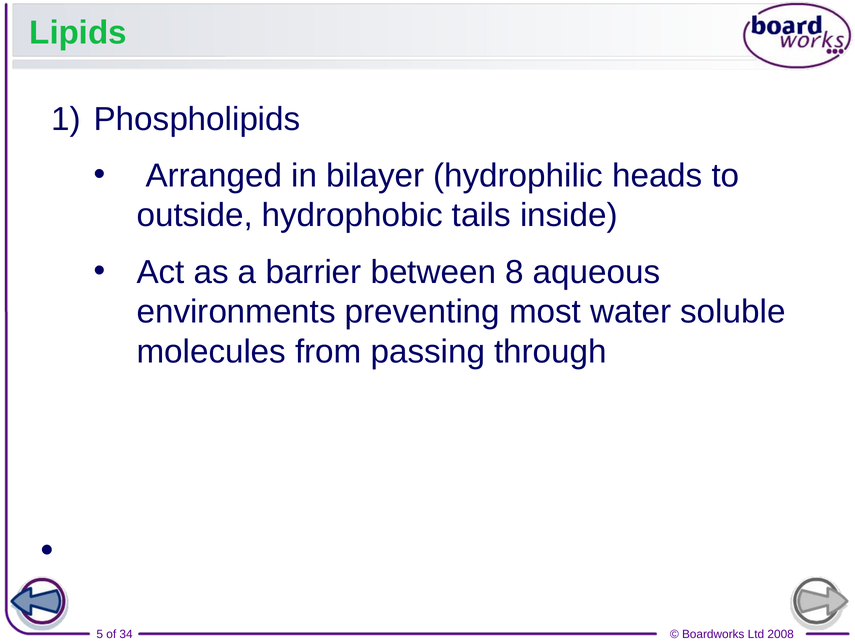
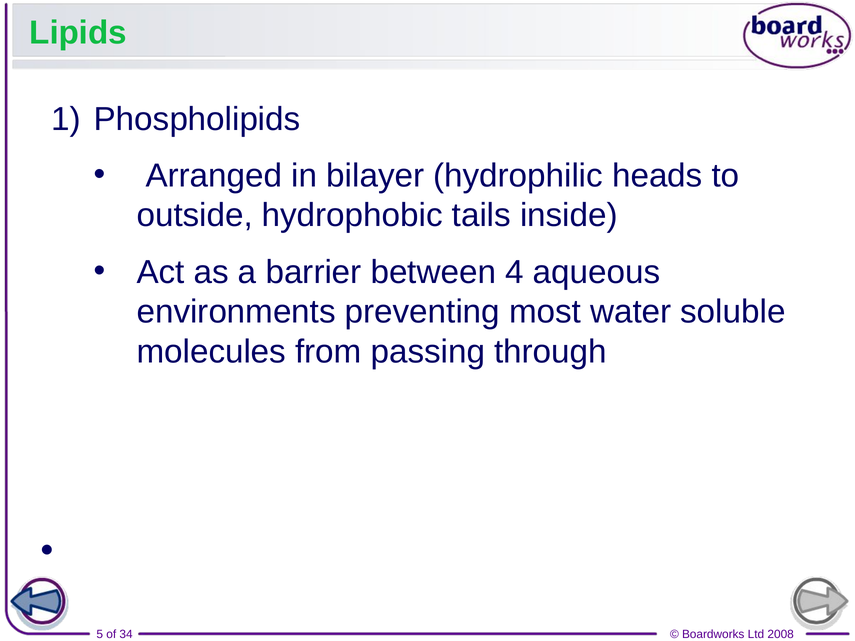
8: 8 -> 4
